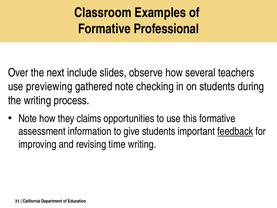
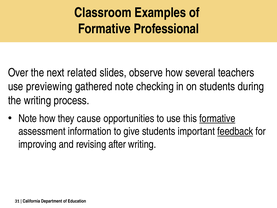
include: include -> related
claims: claims -> cause
formative at (217, 118) underline: none -> present
time: time -> after
